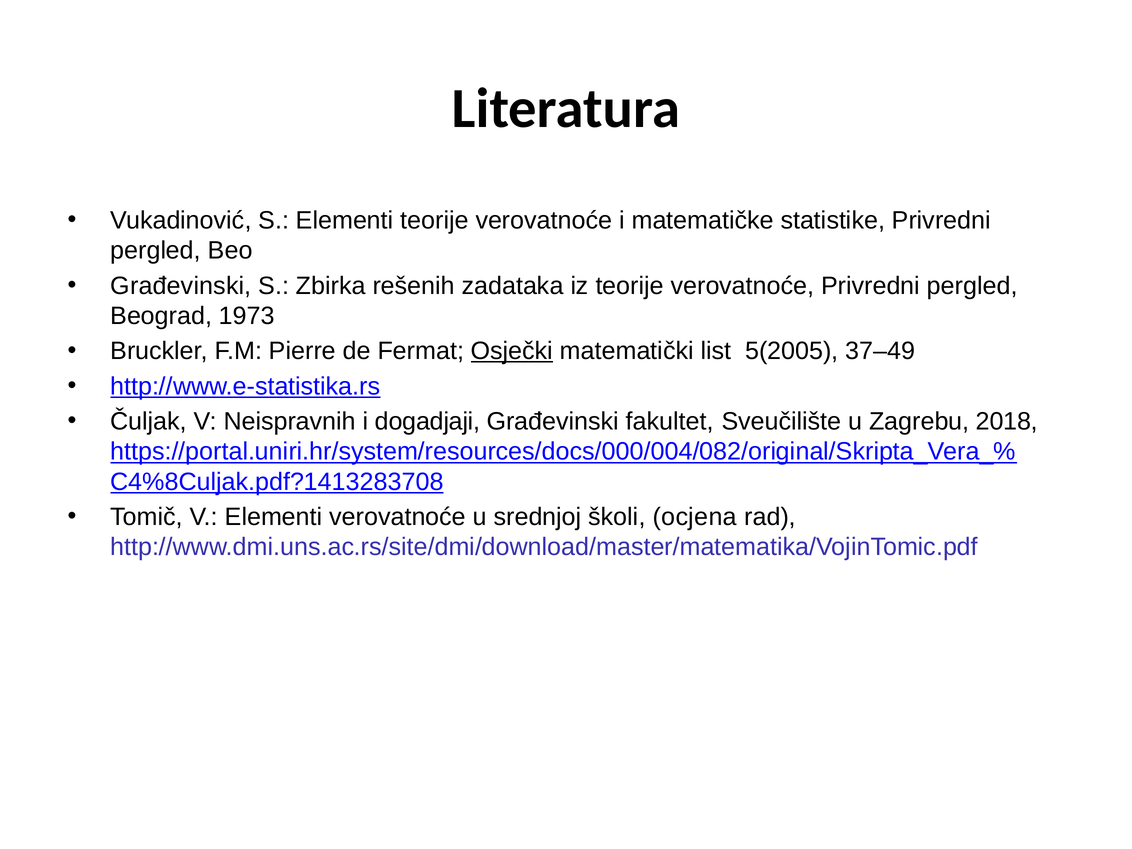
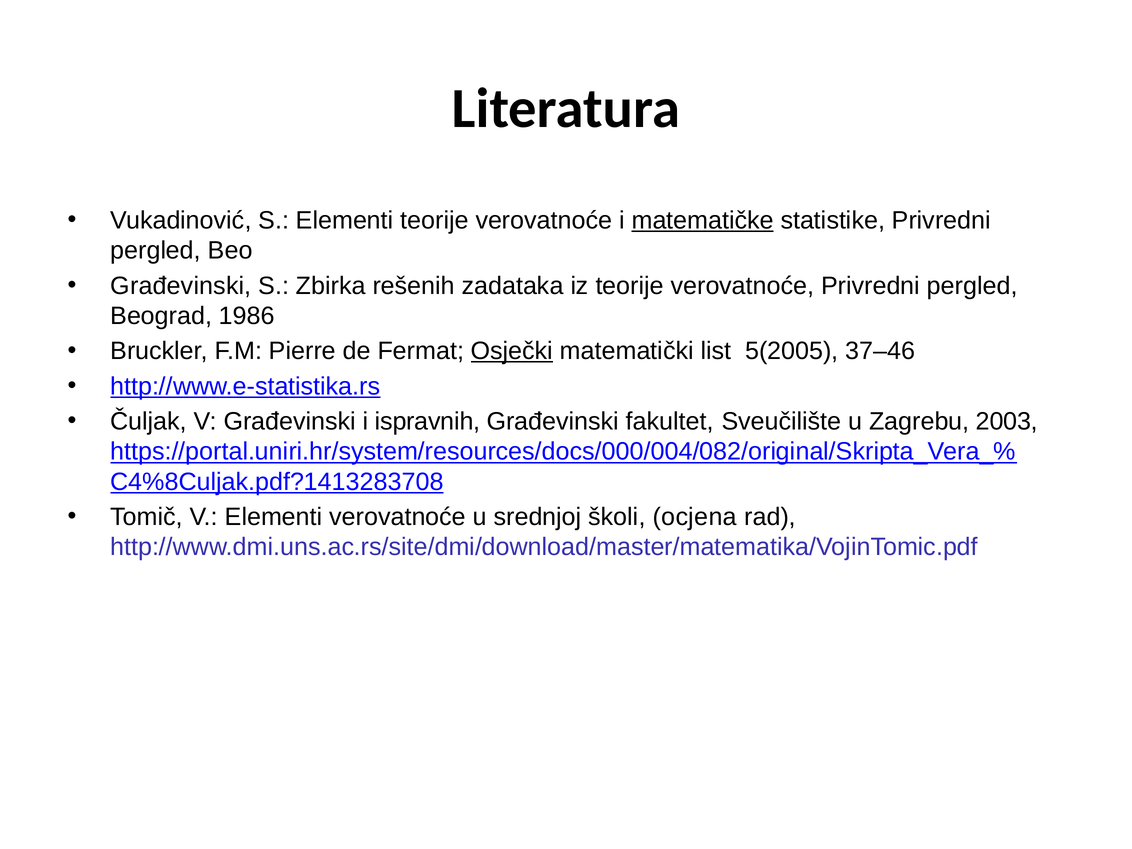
matematičke underline: none -> present
1973: 1973 -> 1986
37–49: 37–49 -> 37–46
V Neispravnih: Neispravnih -> Građevinski
dogadjaji: dogadjaji -> ispravnih
2018: 2018 -> 2003
